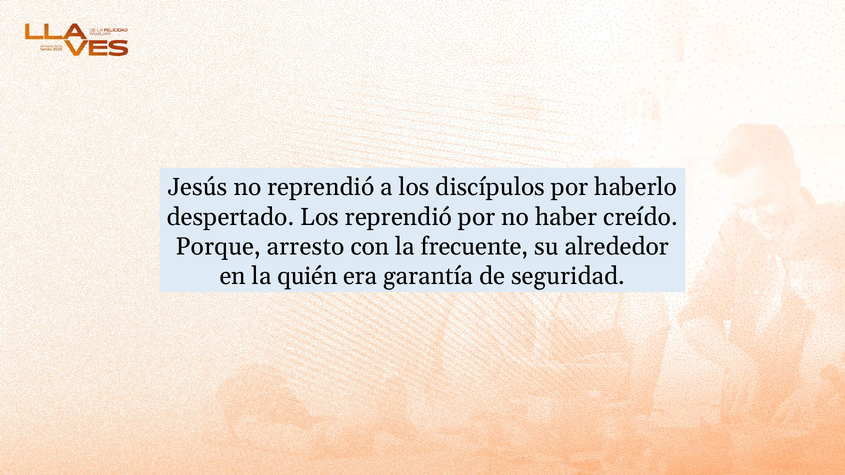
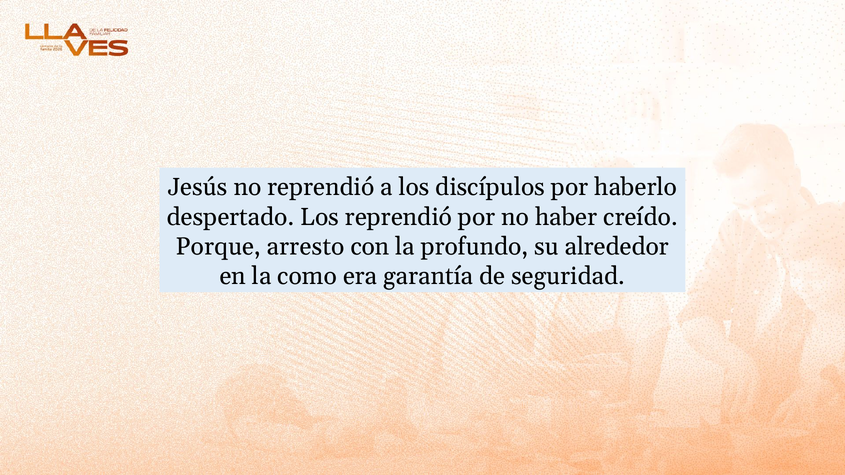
frecuente: frecuente -> profundo
quién: quién -> como
